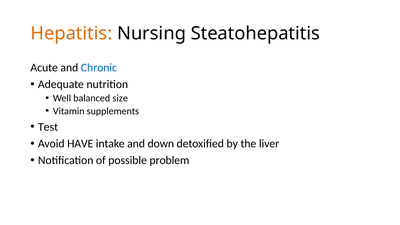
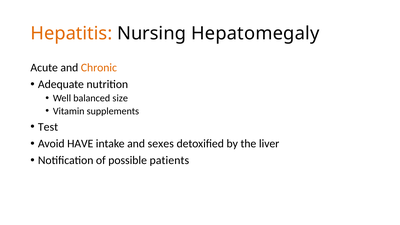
Steatohepatitis: Steatohepatitis -> Hepatomegaly
Chronic colour: blue -> orange
down: down -> sexes
problem: problem -> patients
